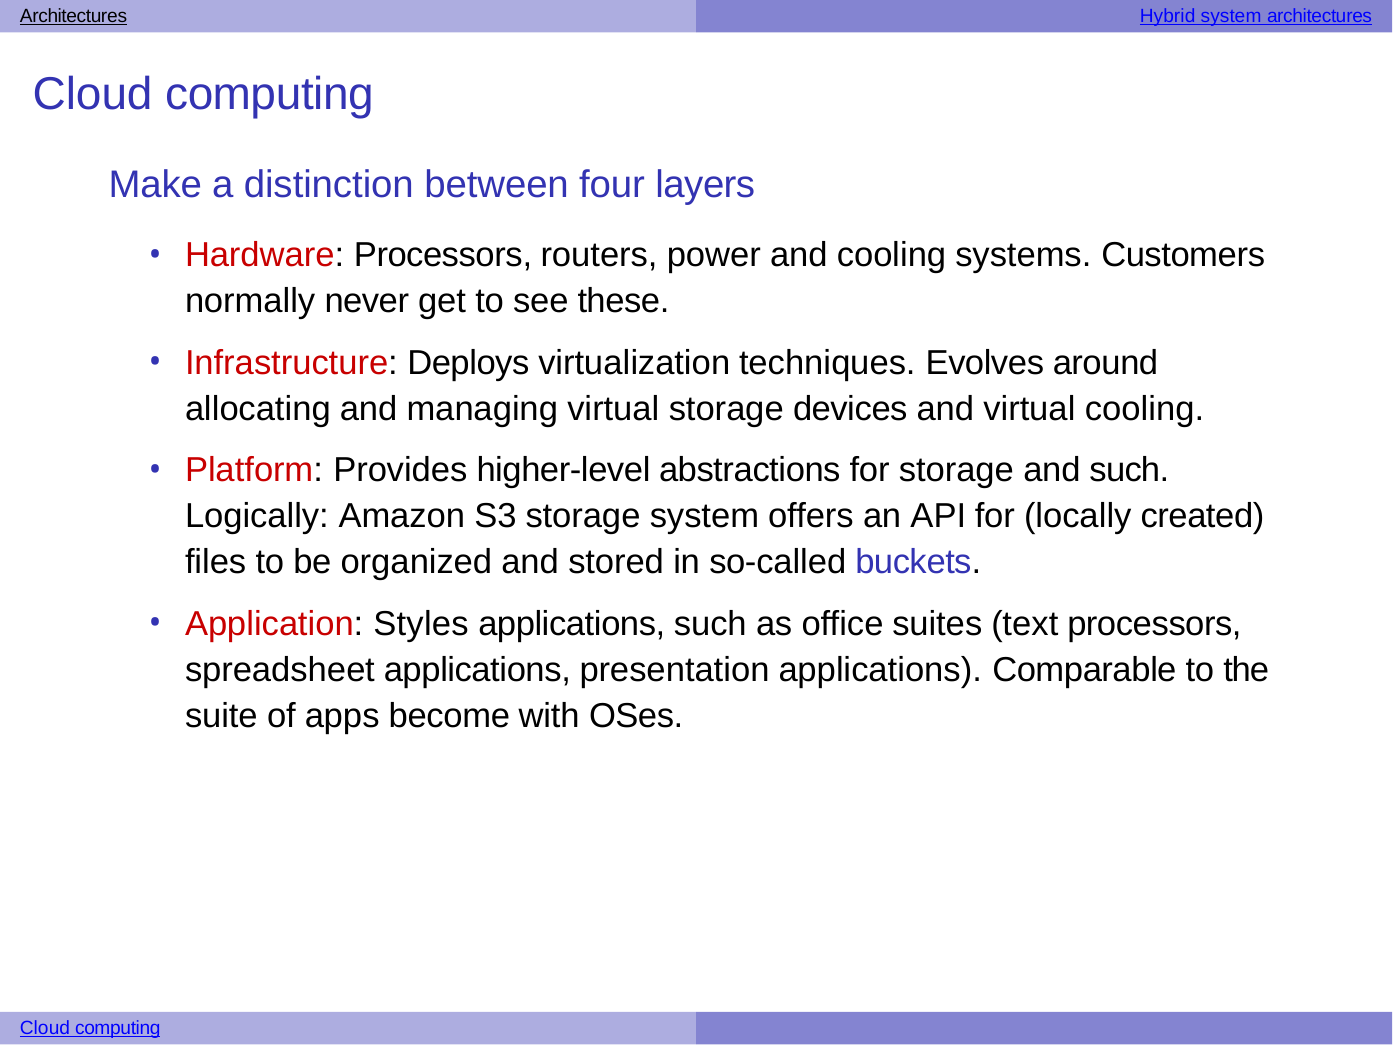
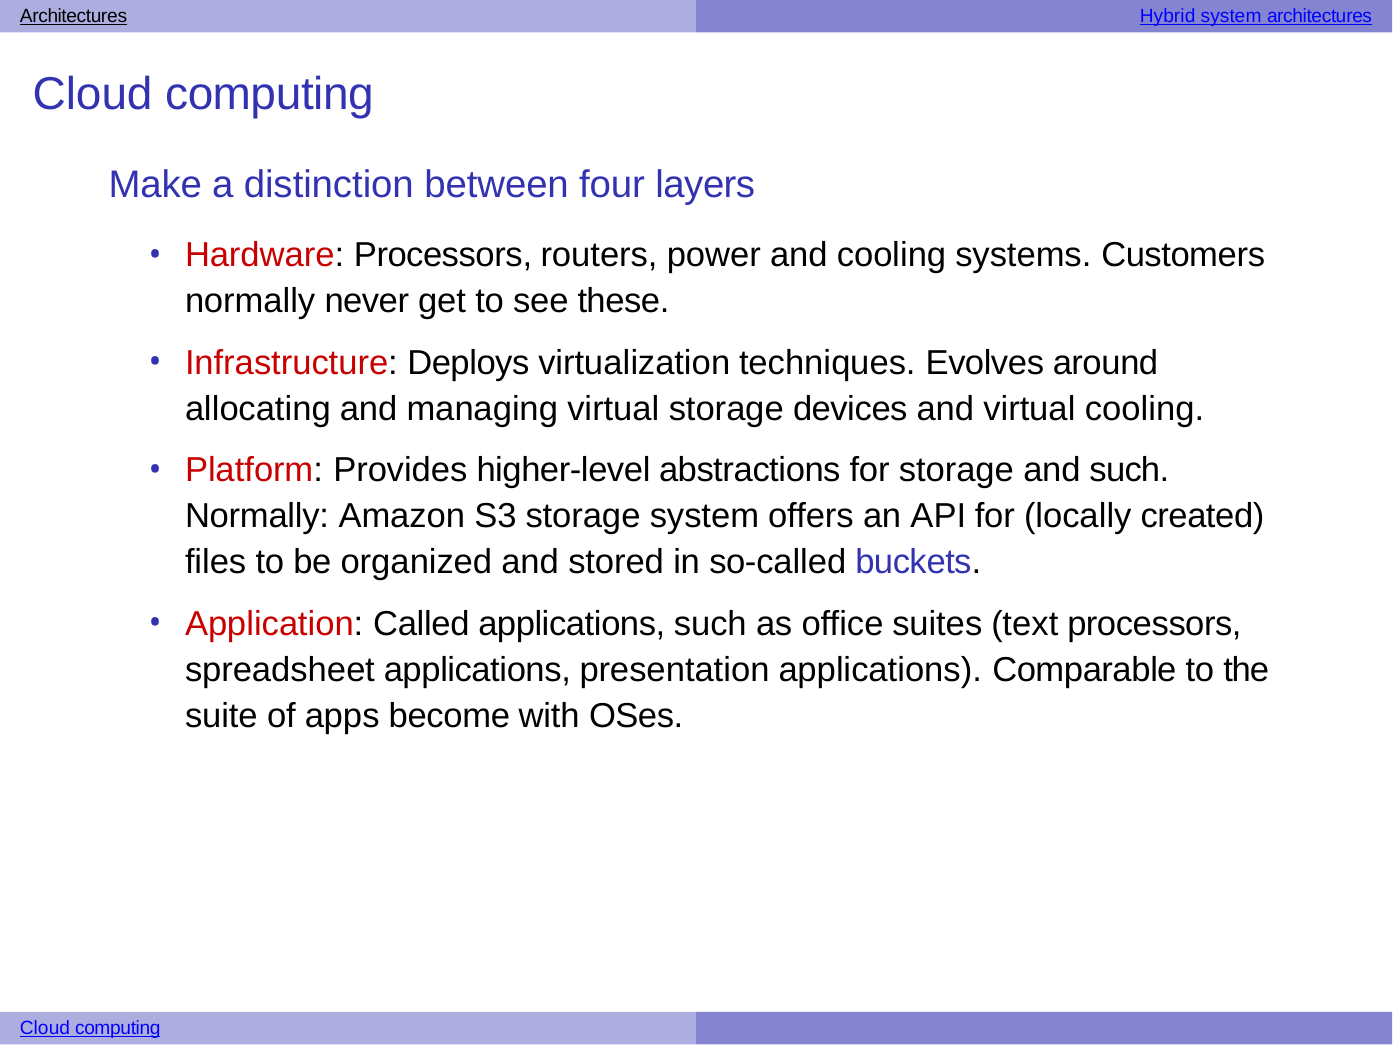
Logically at (257, 516): Logically -> Normally
Styles: Styles -> Called
